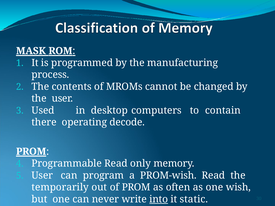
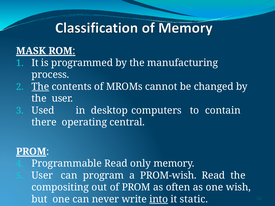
The at (40, 87) underline: none -> present
decode: decode -> central
temporarily: temporarily -> compositing
